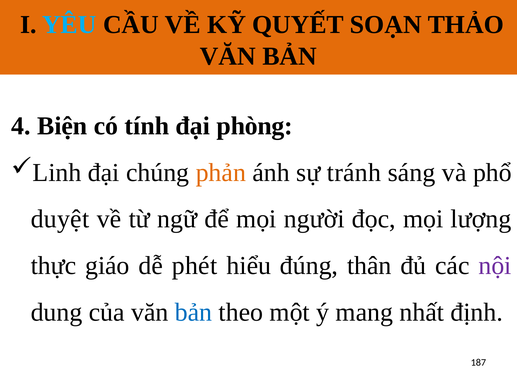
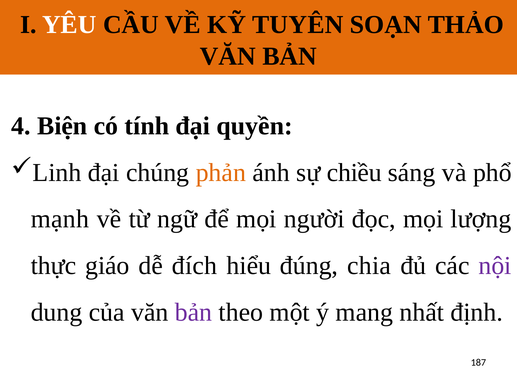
YÊU at (69, 25) colour: light blue -> white
QUYẾT: QUYẾT -> TUYÊN
phòng: phòng -> quyền
tránh: tránh -> chiều
duyệt: duyệt -> mạnh
phét: phét -> đích
thân: thân -> chia
bản at (194, 312) colour: blue -> purple
